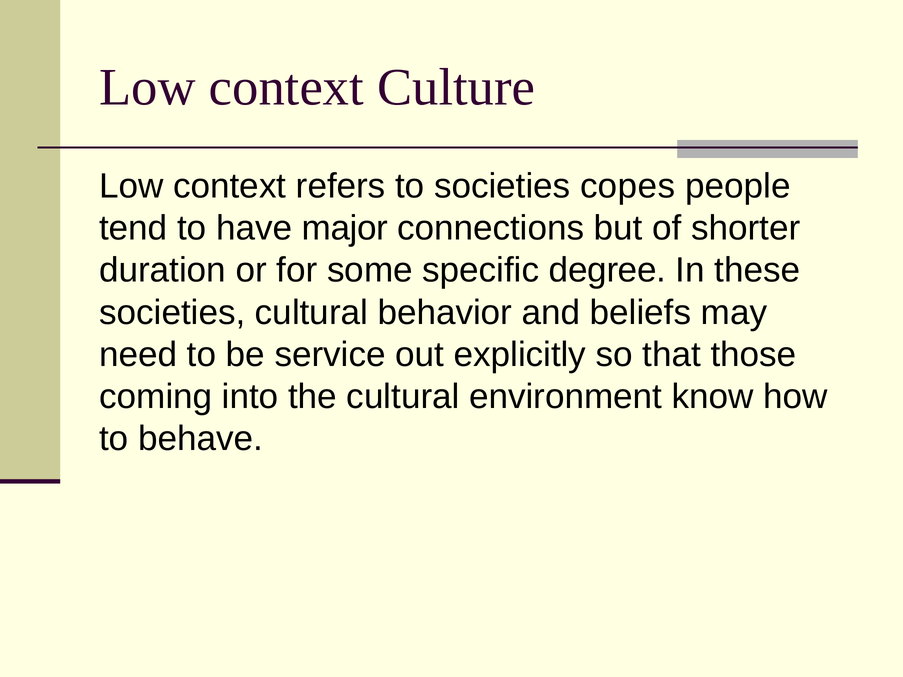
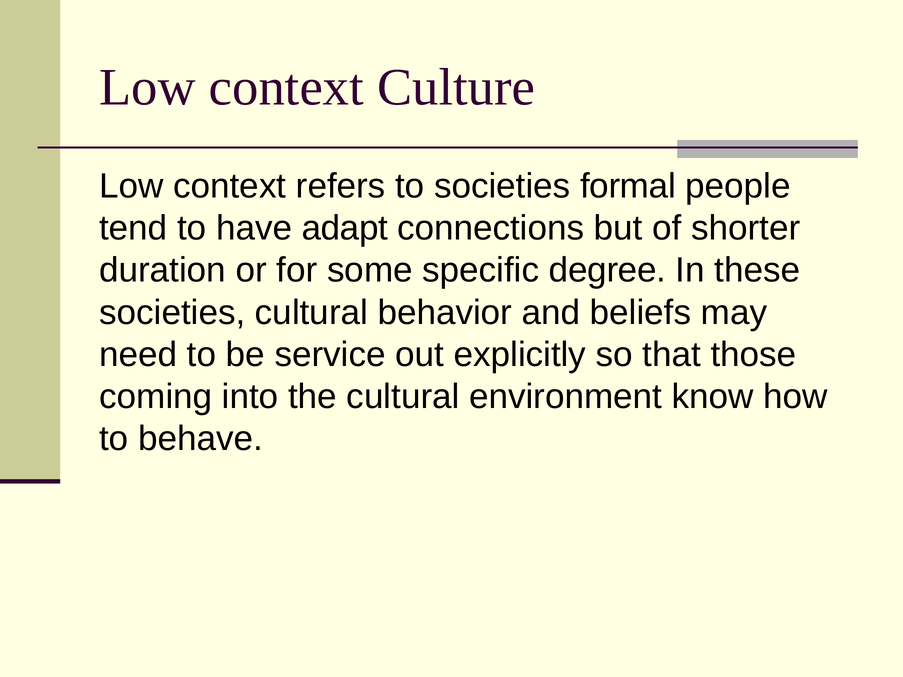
copes: copes -> formal
major: major -> adapt
